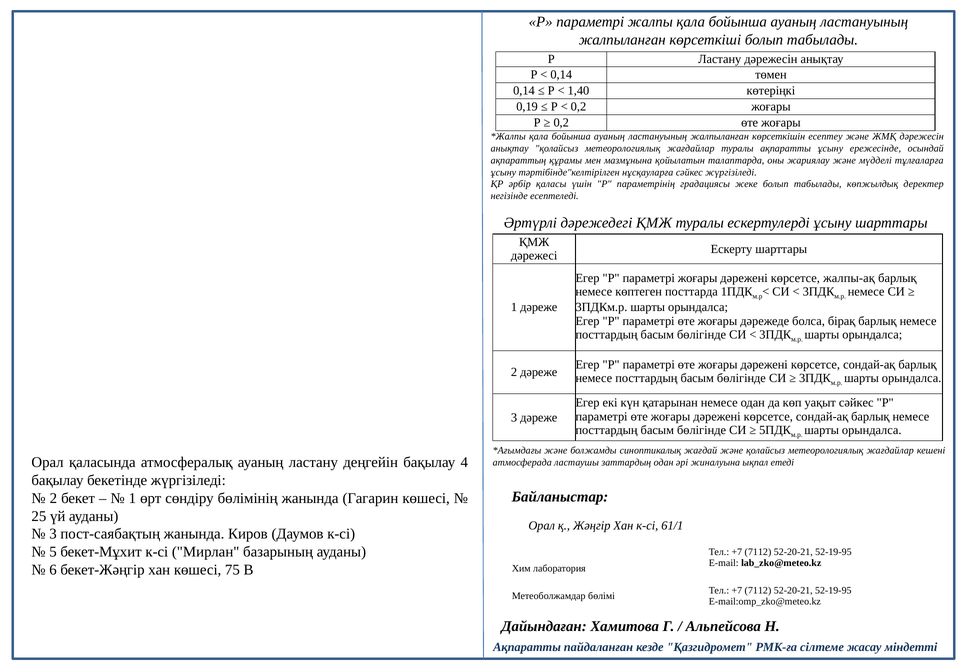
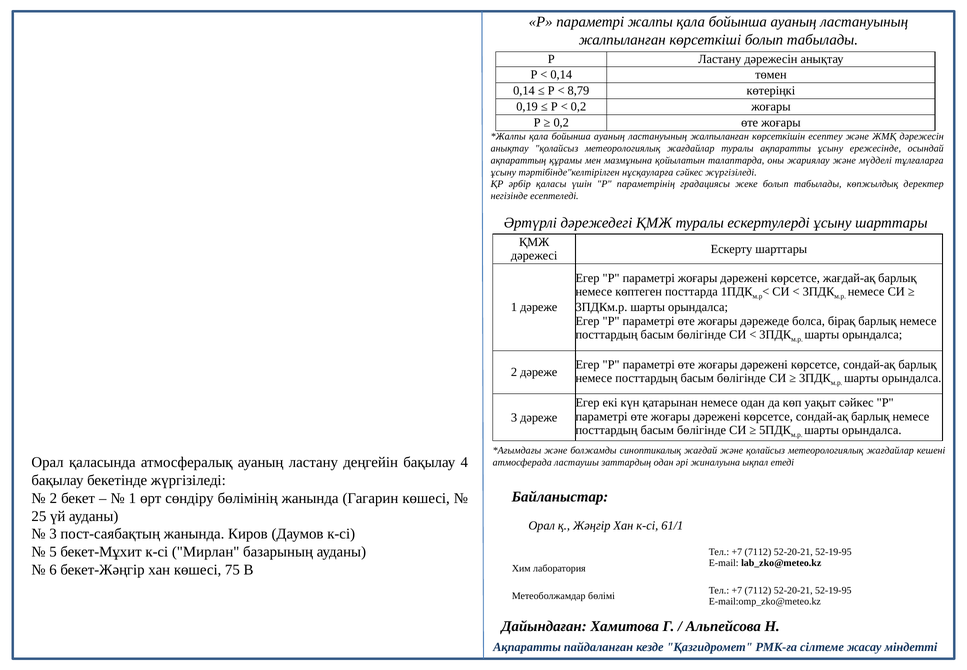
1,40: 1,40 -> 8,79
жалпы-ақ: жалпы-ақ -> жағдай-ақ
